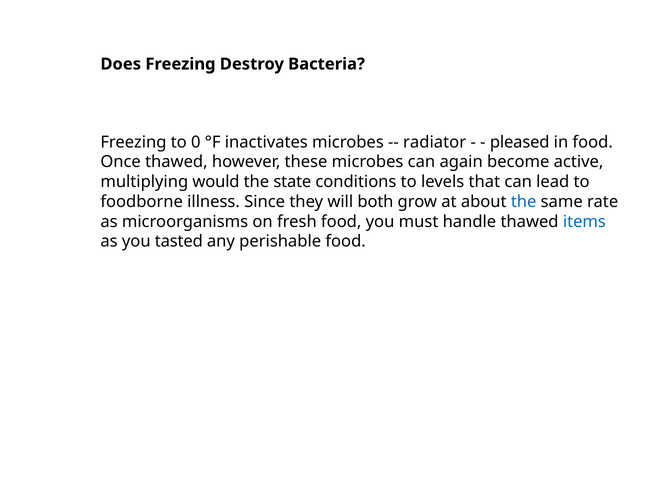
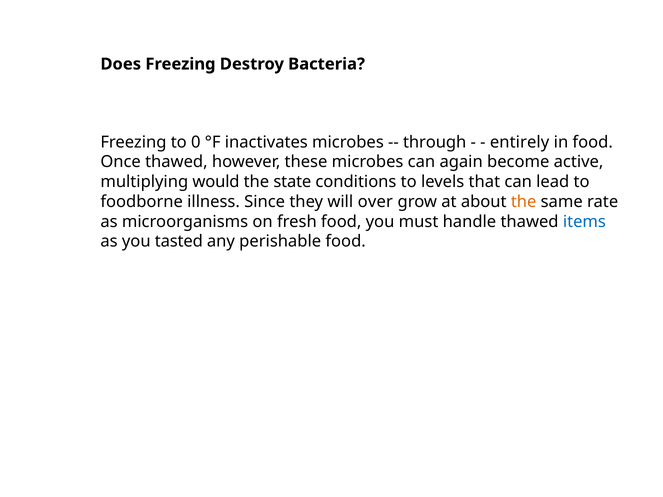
radiator: radiator -> through
pleased: pleased -> entirely
both: both -> over
the at (524, 202) colour: blue -> orange
